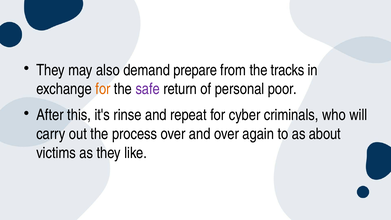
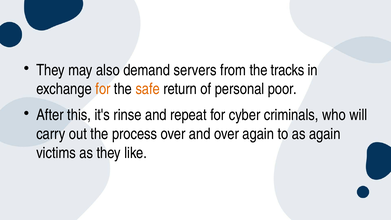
prepare: prepare -> servers
safe colour: purple -> orange
as about: about -> again
